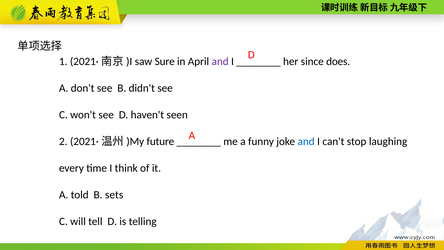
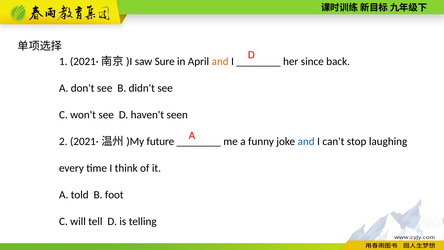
and at (220, 61) colour: purple -> orange
does: does -> back
sets: sets -> foot
